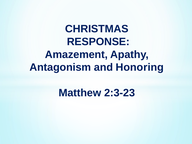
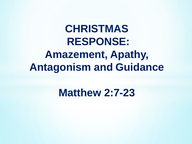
Honoring: Honoring -> Guidance
2:3-23: 2:3-23 -> 2:7-23
